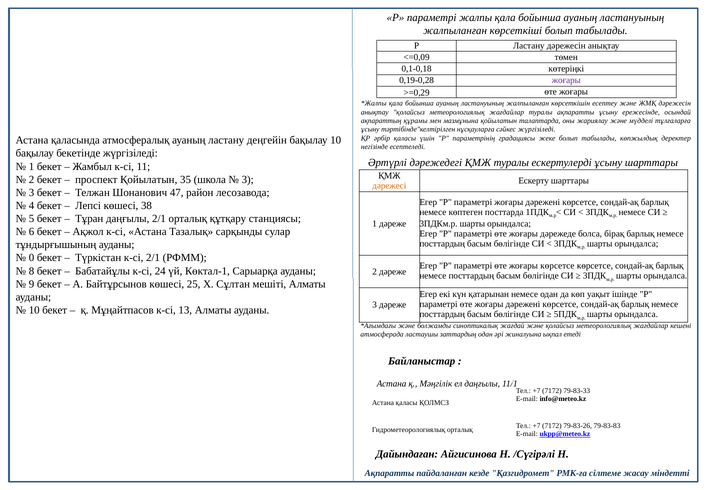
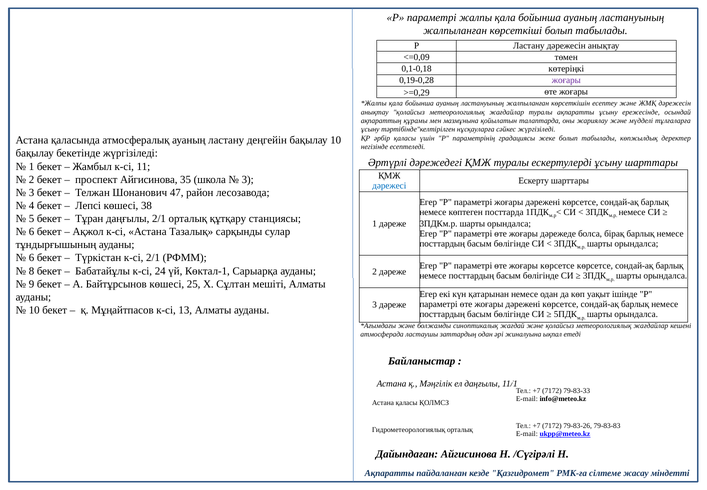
проспект Қойылатын: Қойылатын -> Айгисинова
дәрежесі colour: orange -> blue
0 at (31, 258): 0 -> 6
